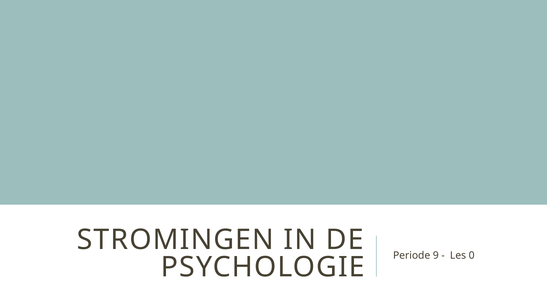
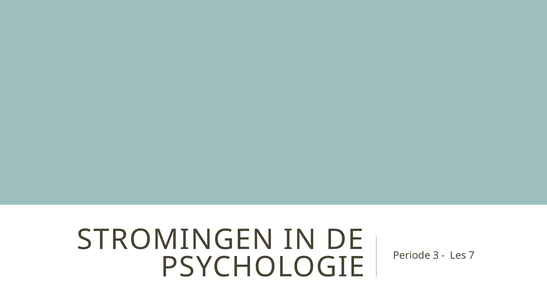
9: 9 -> 3
0: 0 -> 7
